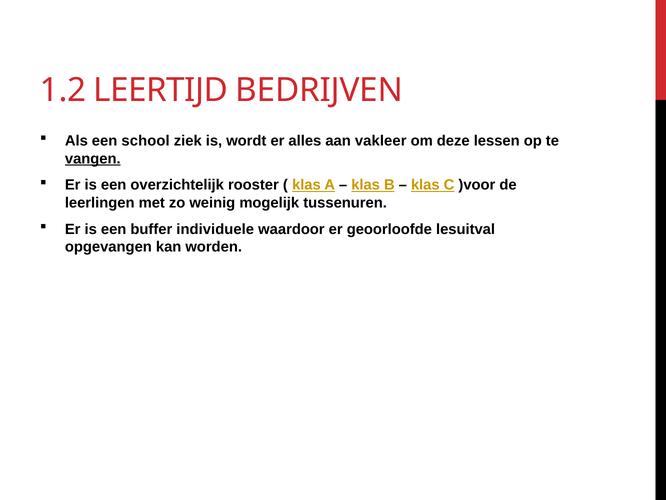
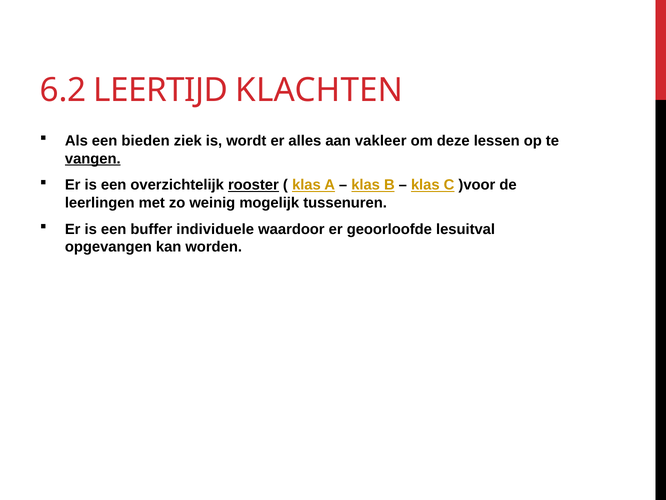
1.2: 1.2 -> 6.2
BEDRIJVEN: BEDRIJVEN -> KLACHTEN
school: school -> bieden
rooster underline: none -> present
